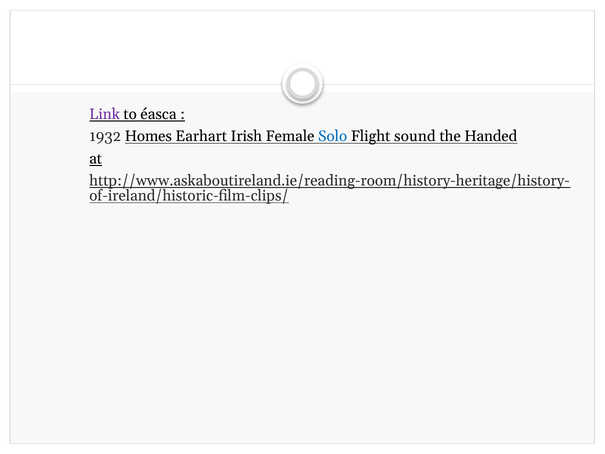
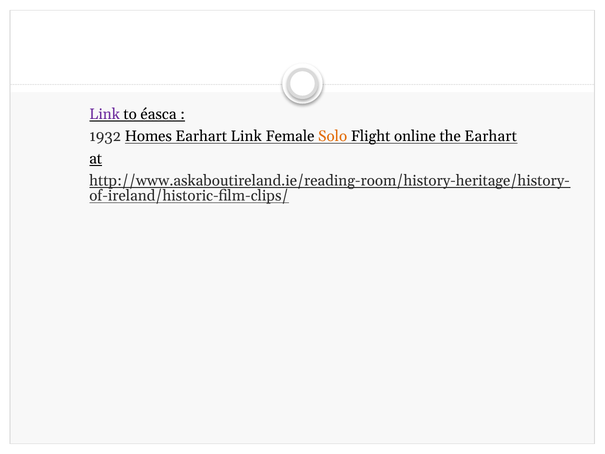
Earhart Irish: Irish -> Link
Solo colour: blue -> orange
sound: sound -> online
the Handed: Handed -> Earhart
